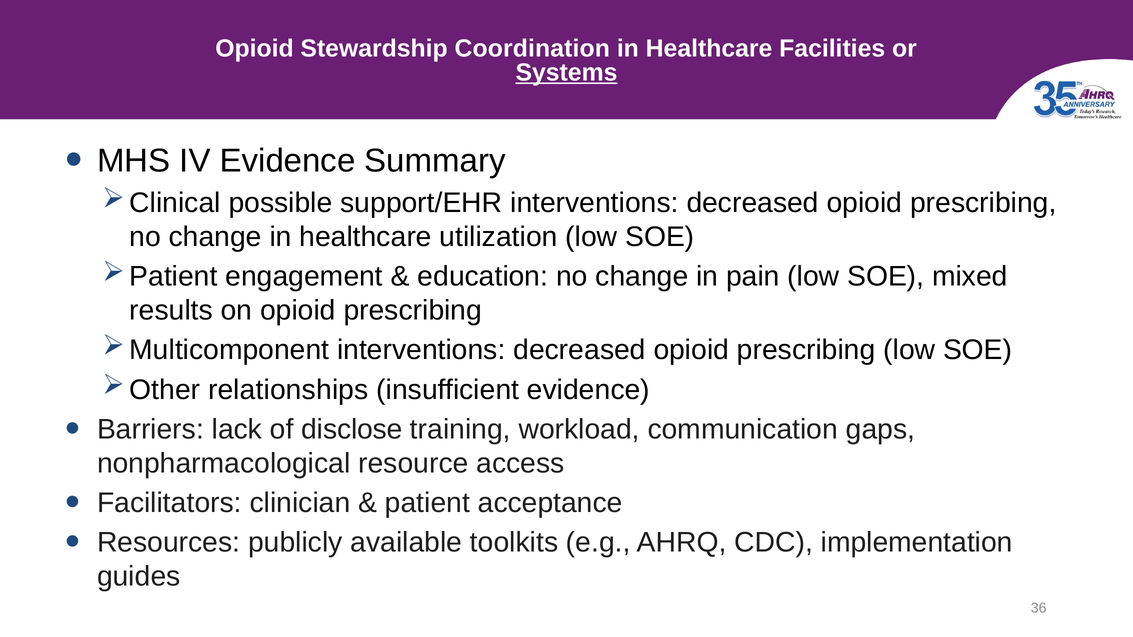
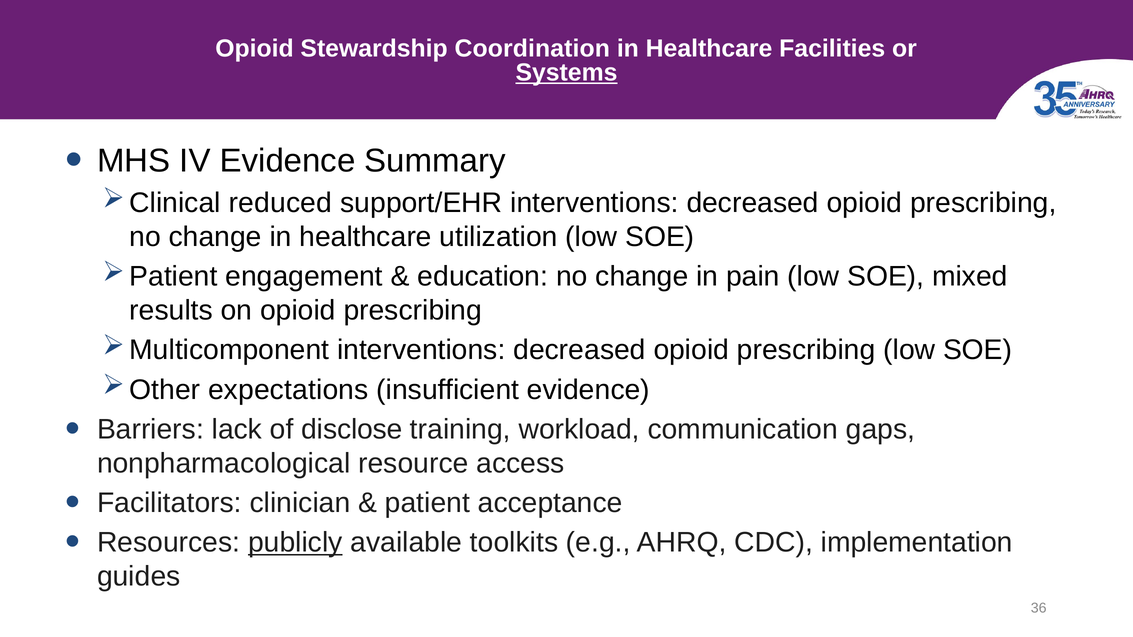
possible: possible -> reduced
relationships: relationships -> expectations
publicly underline: none -> present
